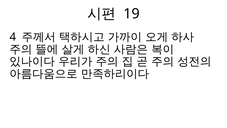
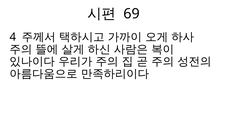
19: 19 -> 69
